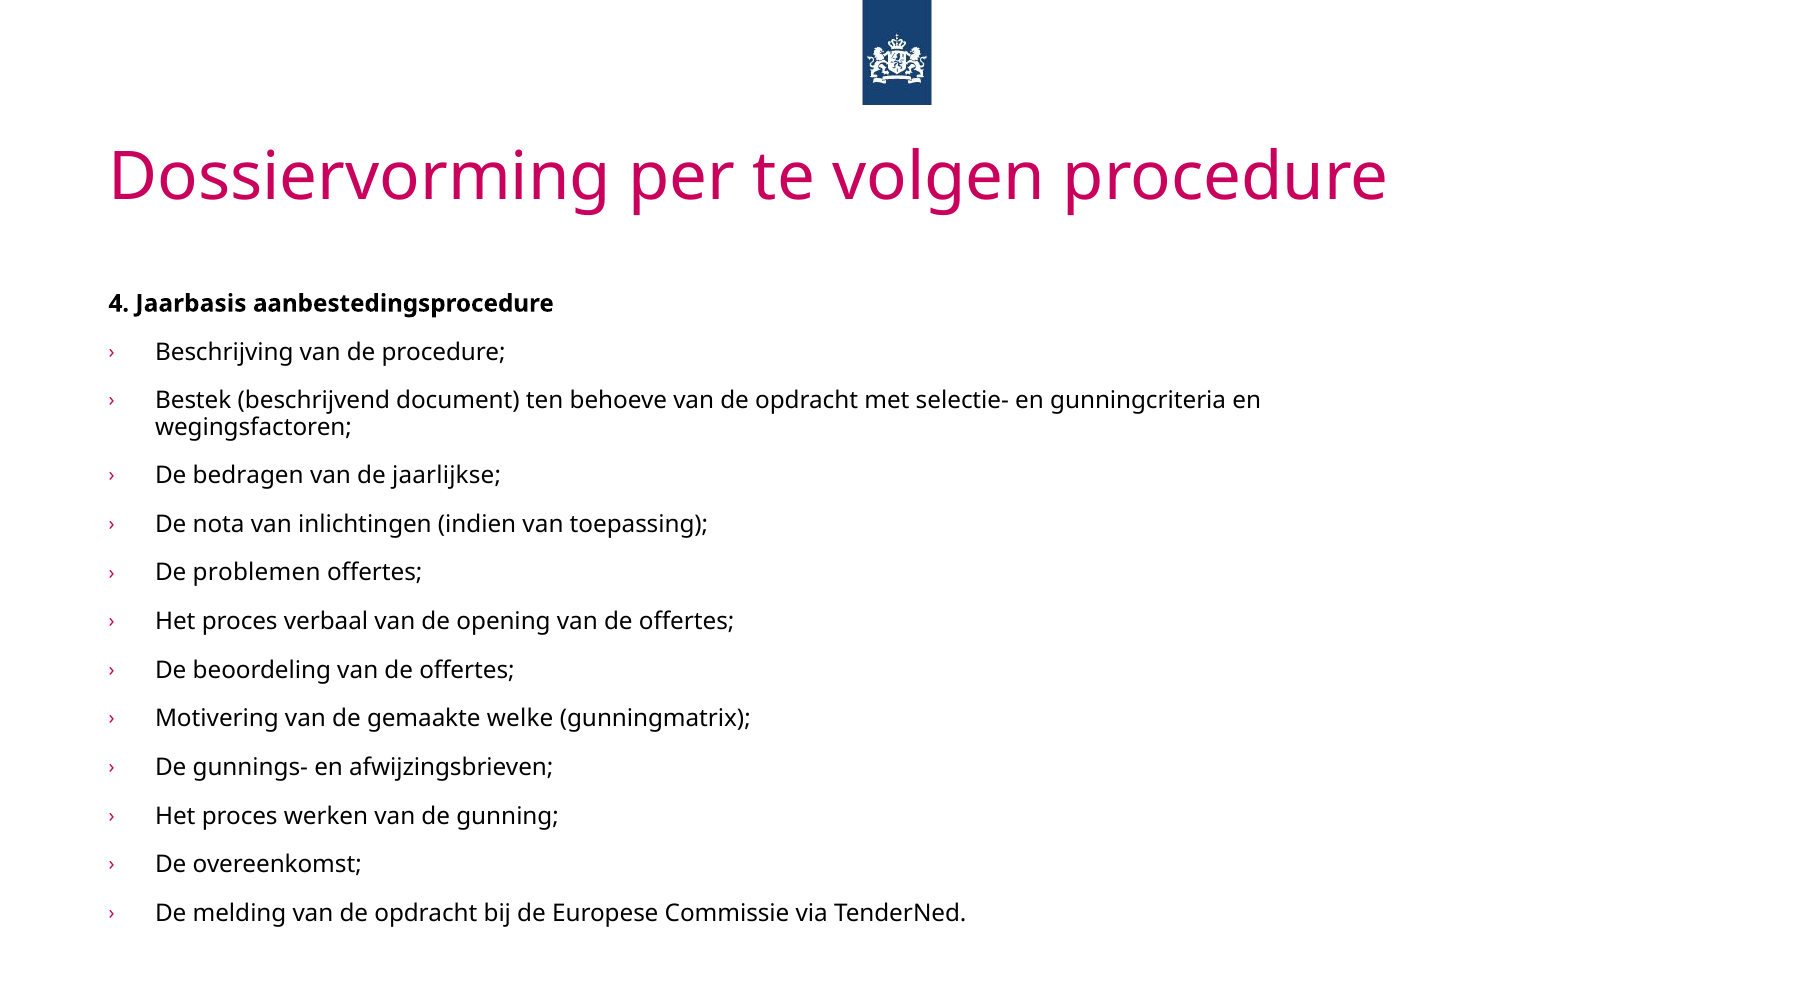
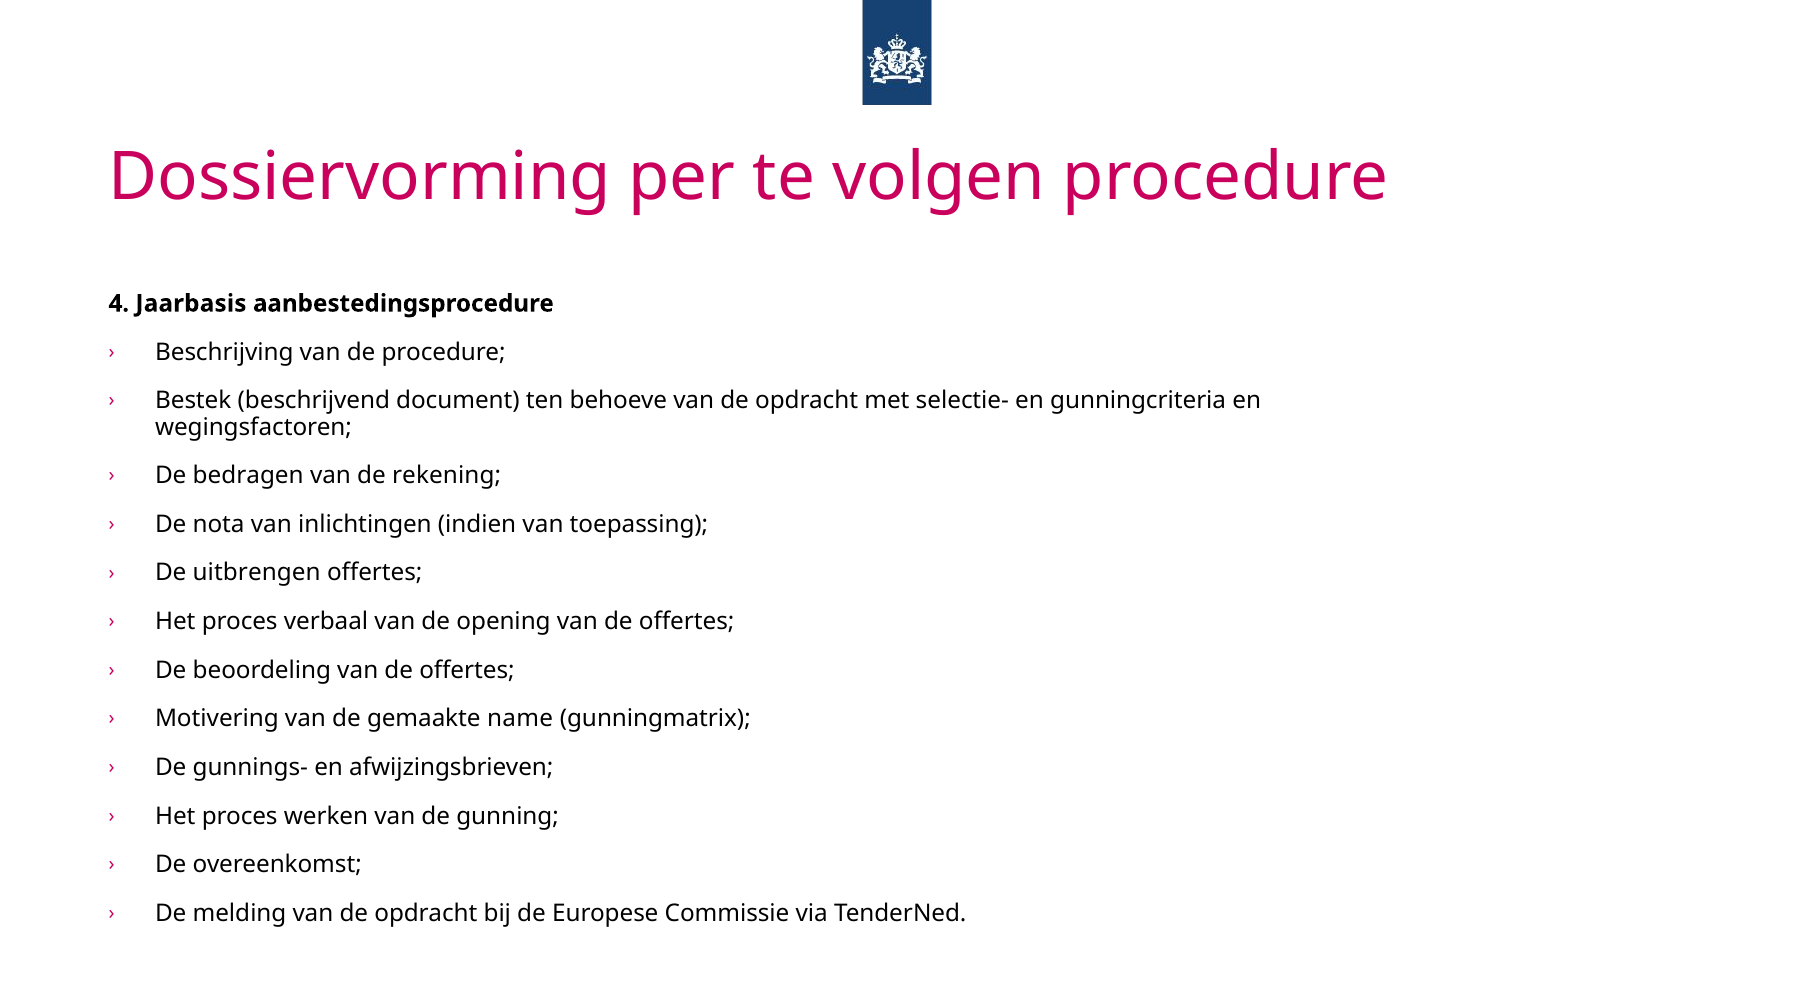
jaarlijkse: jaarlijkse -> rekening
problemen: problemen -> uitbrengen
welke: welke -> name
